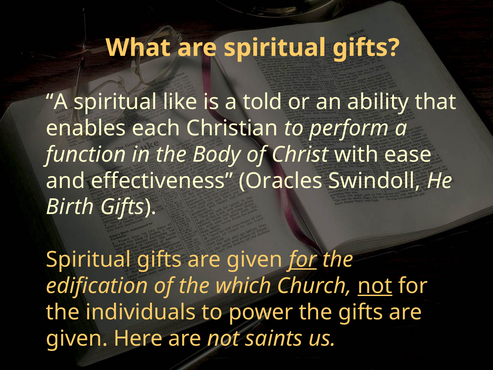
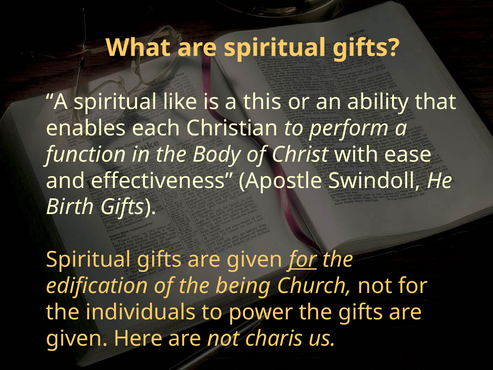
told: told -> this
Oracles: Oracles -> Apostle
which: which -> being
not at (375, 286) underline: present -> none
saints: saints -> charis
